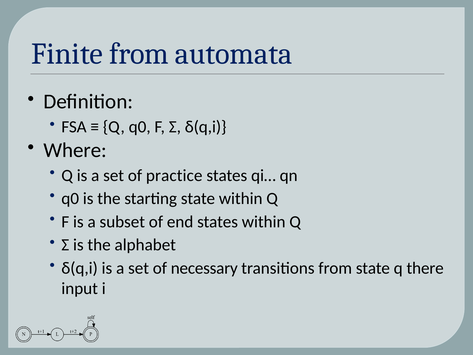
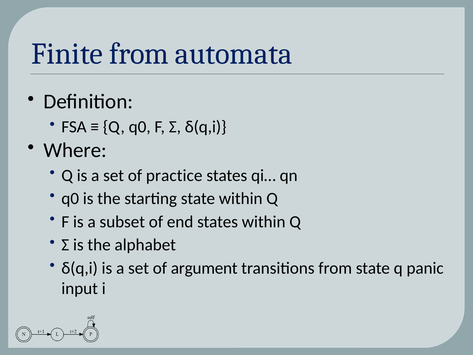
necessary: necessary -> argument
there: there -> panic
